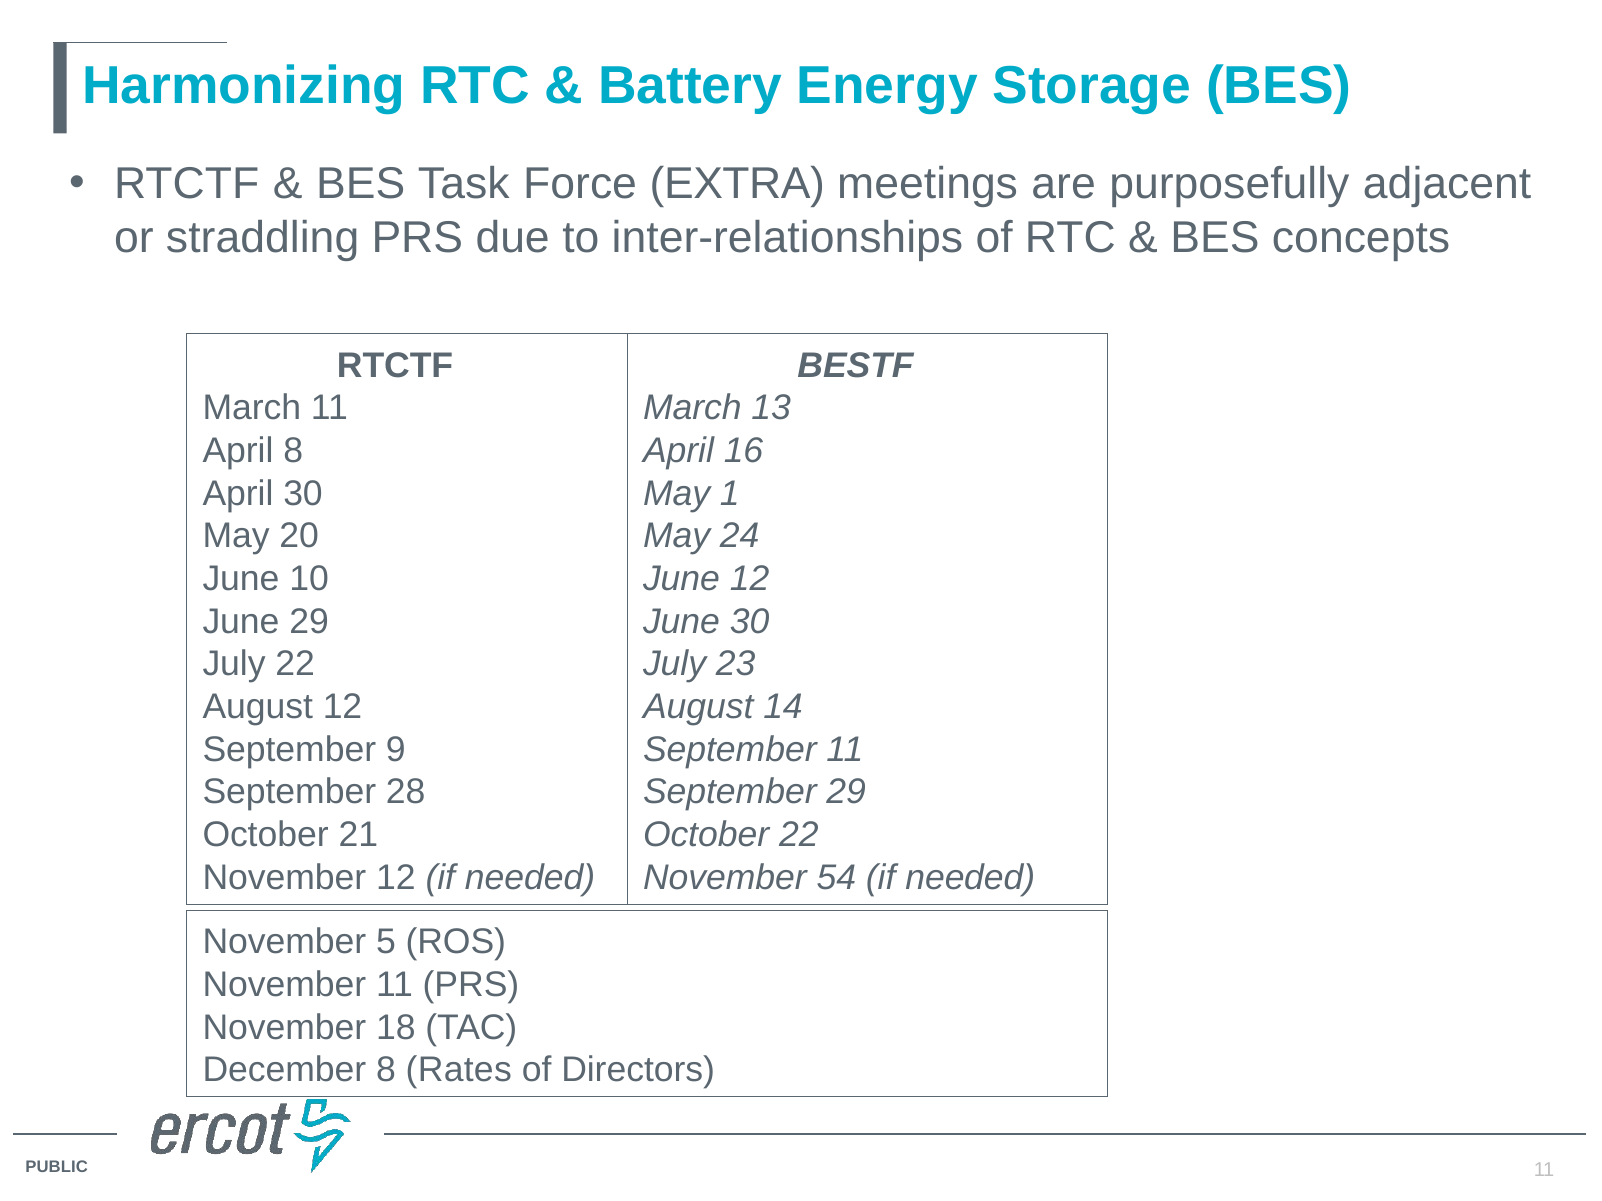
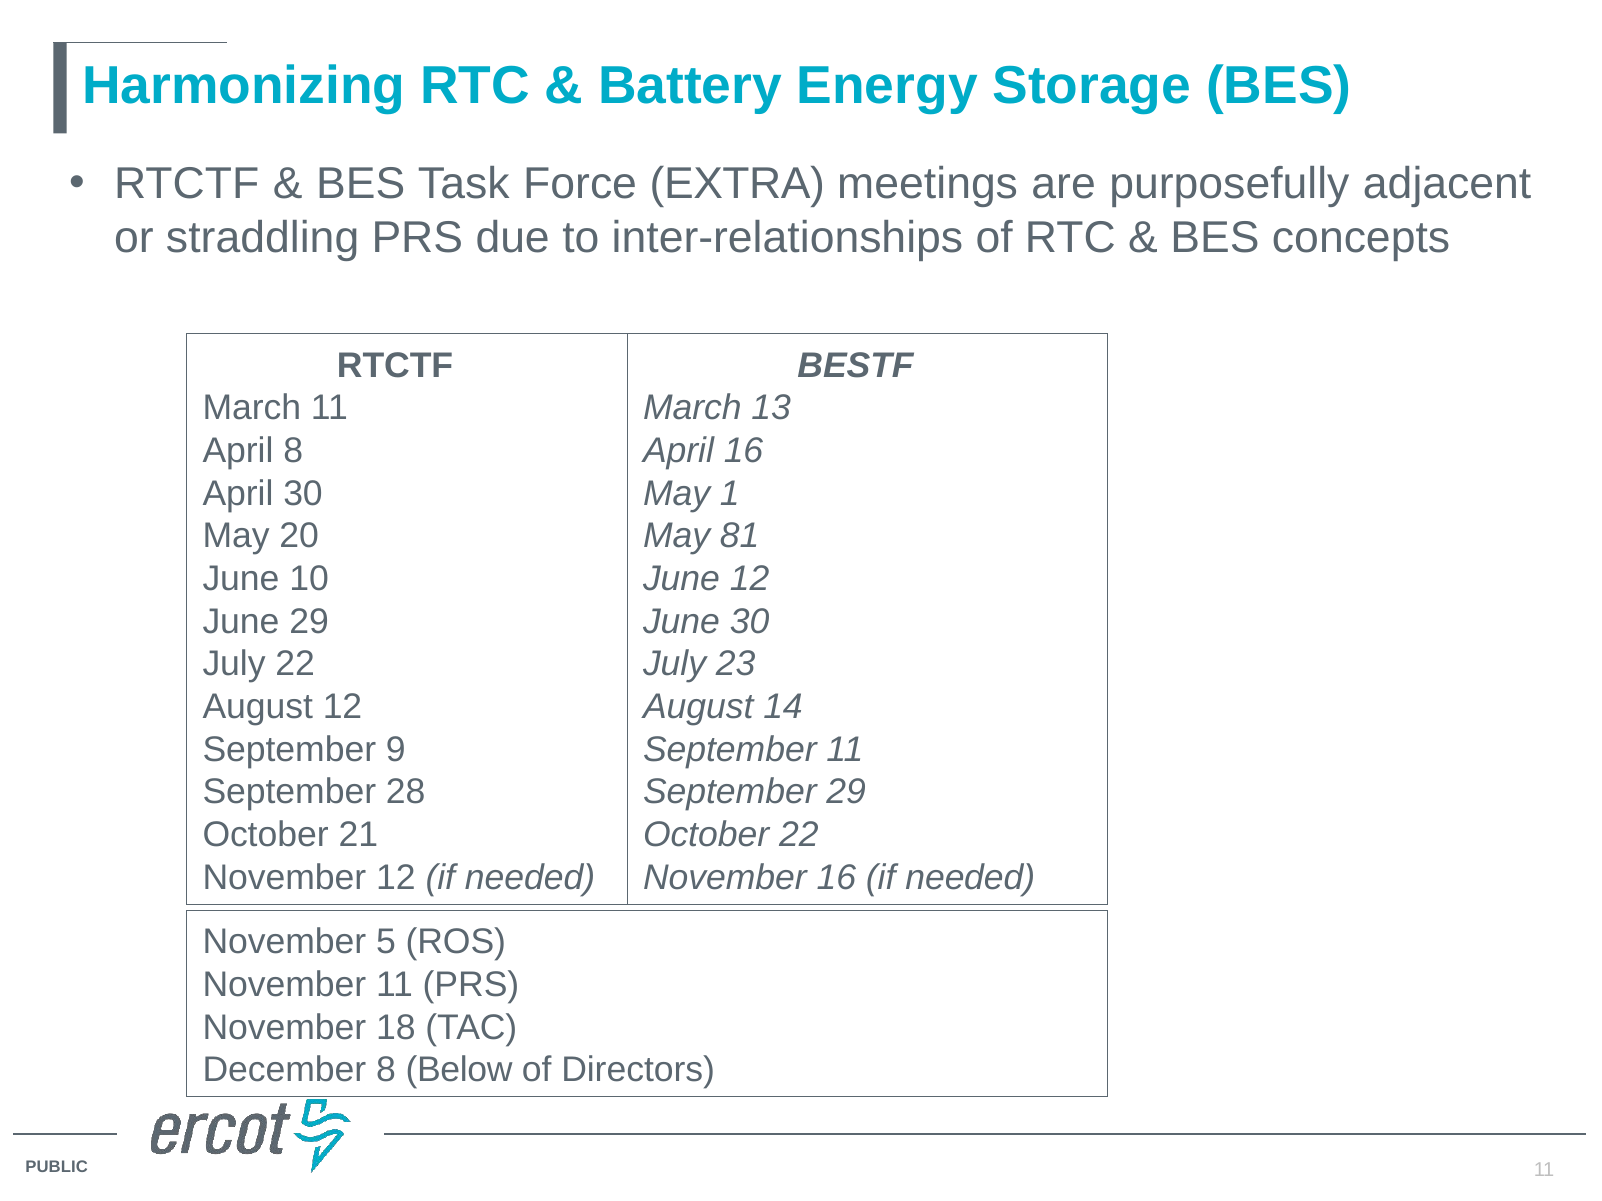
24: 24 -> 81
November 54: 54 -> 16
Rates: Rates -> Below
